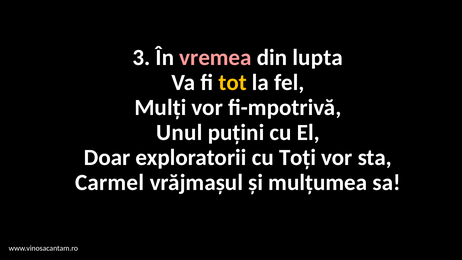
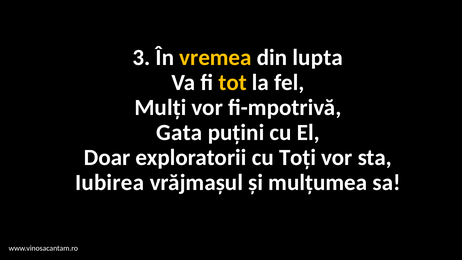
vremea colour: pink -> yellow
Unul: Unul -> Gata
Carmel: Carmel -> Iubirea
